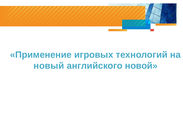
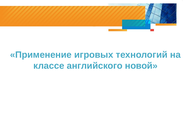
новый: новый -> классе
